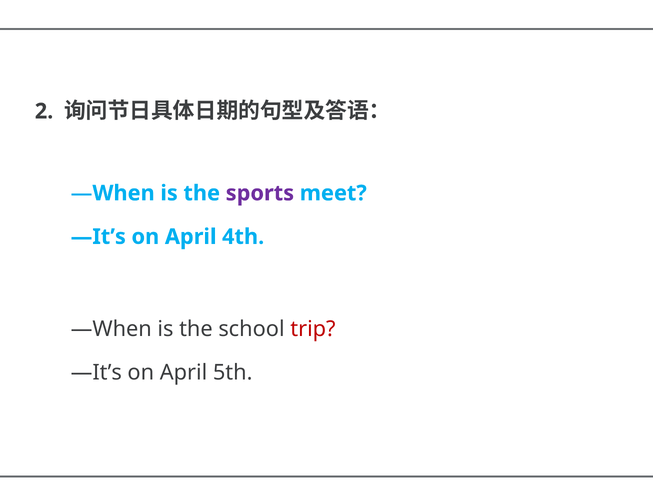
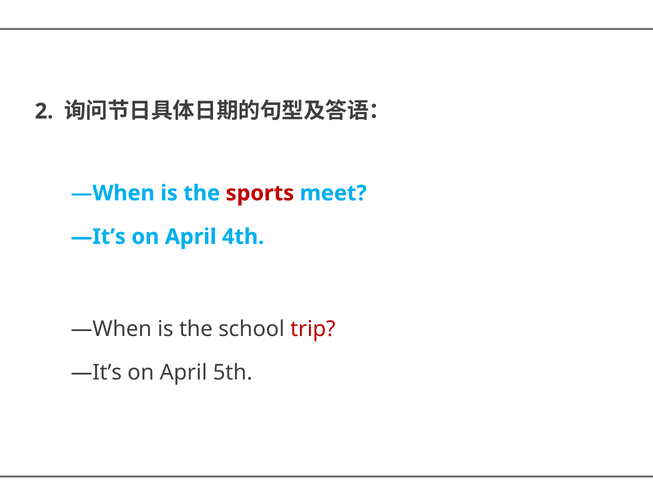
sports colour: purple -> red
